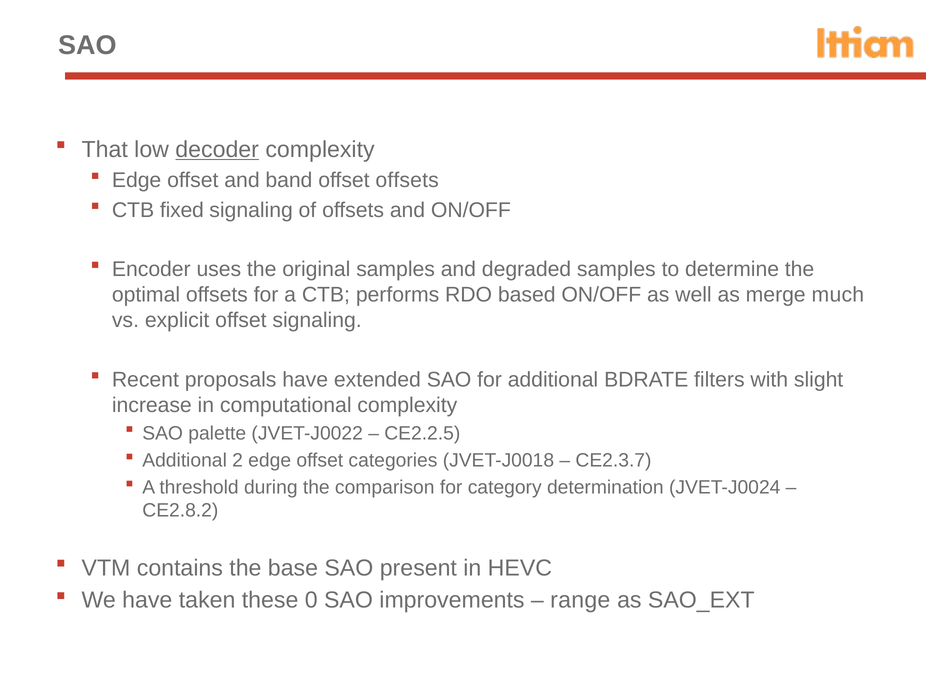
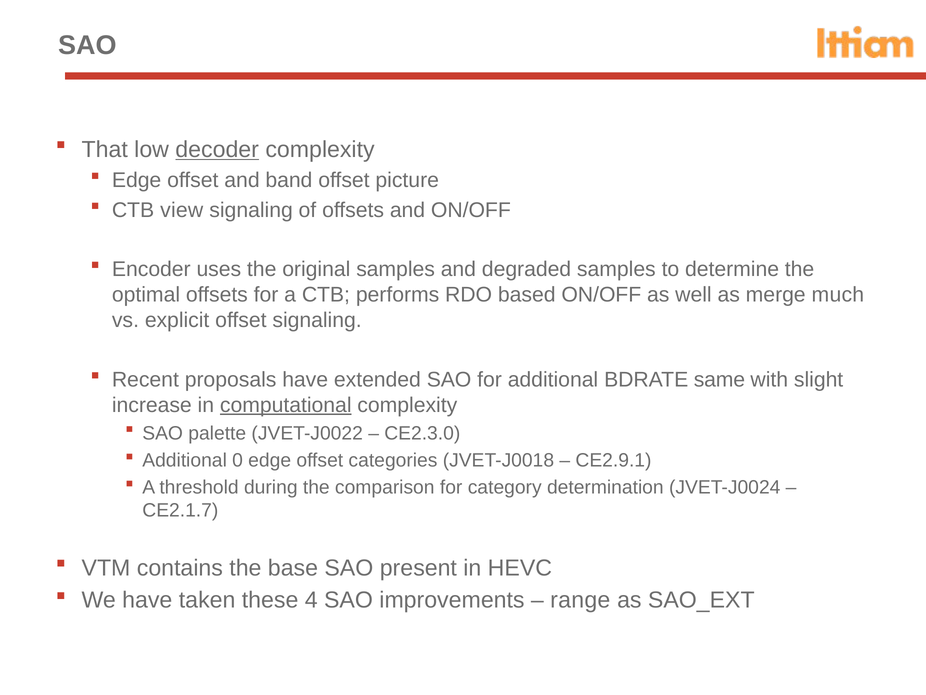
offset offsets: offsets -> picture
fixed: fixed -> view
filters: filters -> same
computational underline: none -> present
CE2.2.5: CE2.2.5 -> CE2.3.0
2: 2 -> 0
CE2.3.7: CE2.3.7 -> CE2.9.1
CE2.8.2: CE2.8.2 -> CE2.1.7
0: 0 -> 4
